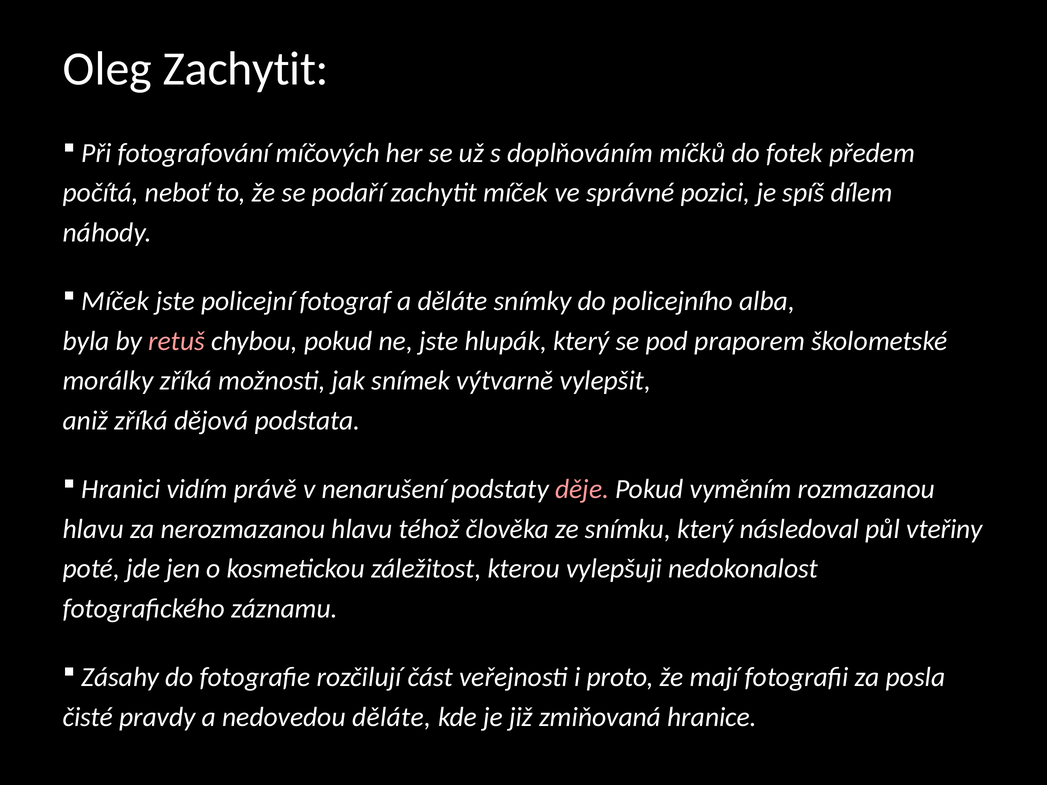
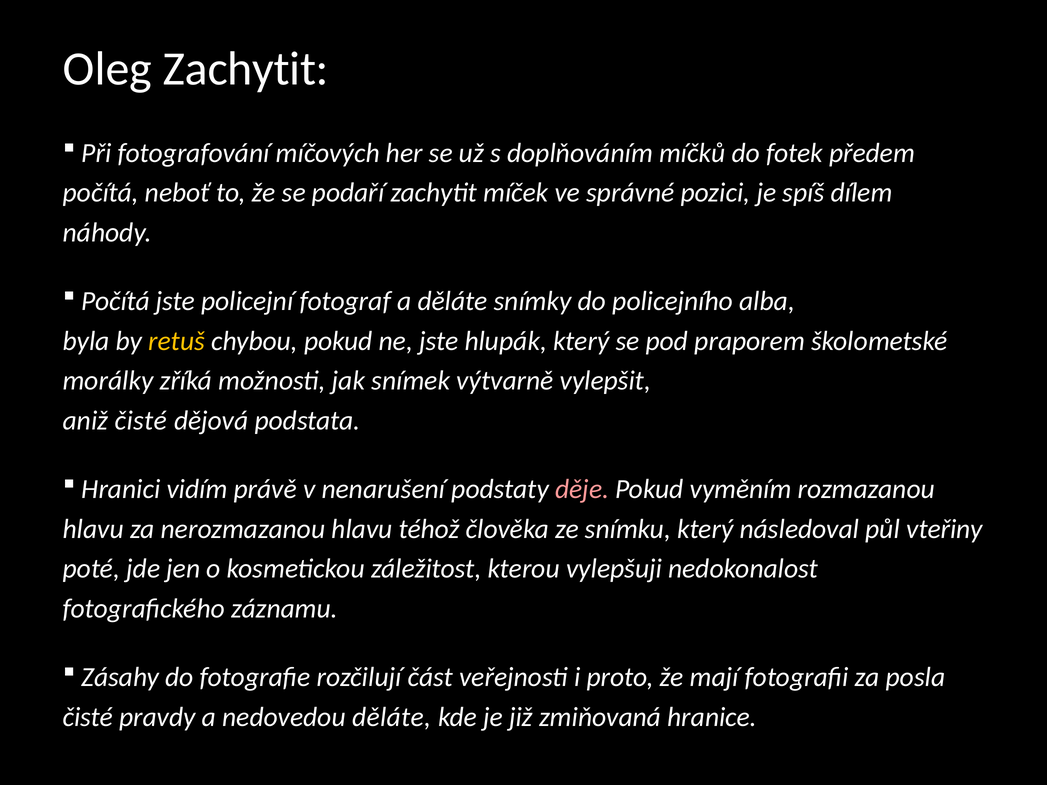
Míček at (115, 301): Míček -> Počítá
retuš colour: pink -> yellow
aniž zříká: zříká -> čisté
